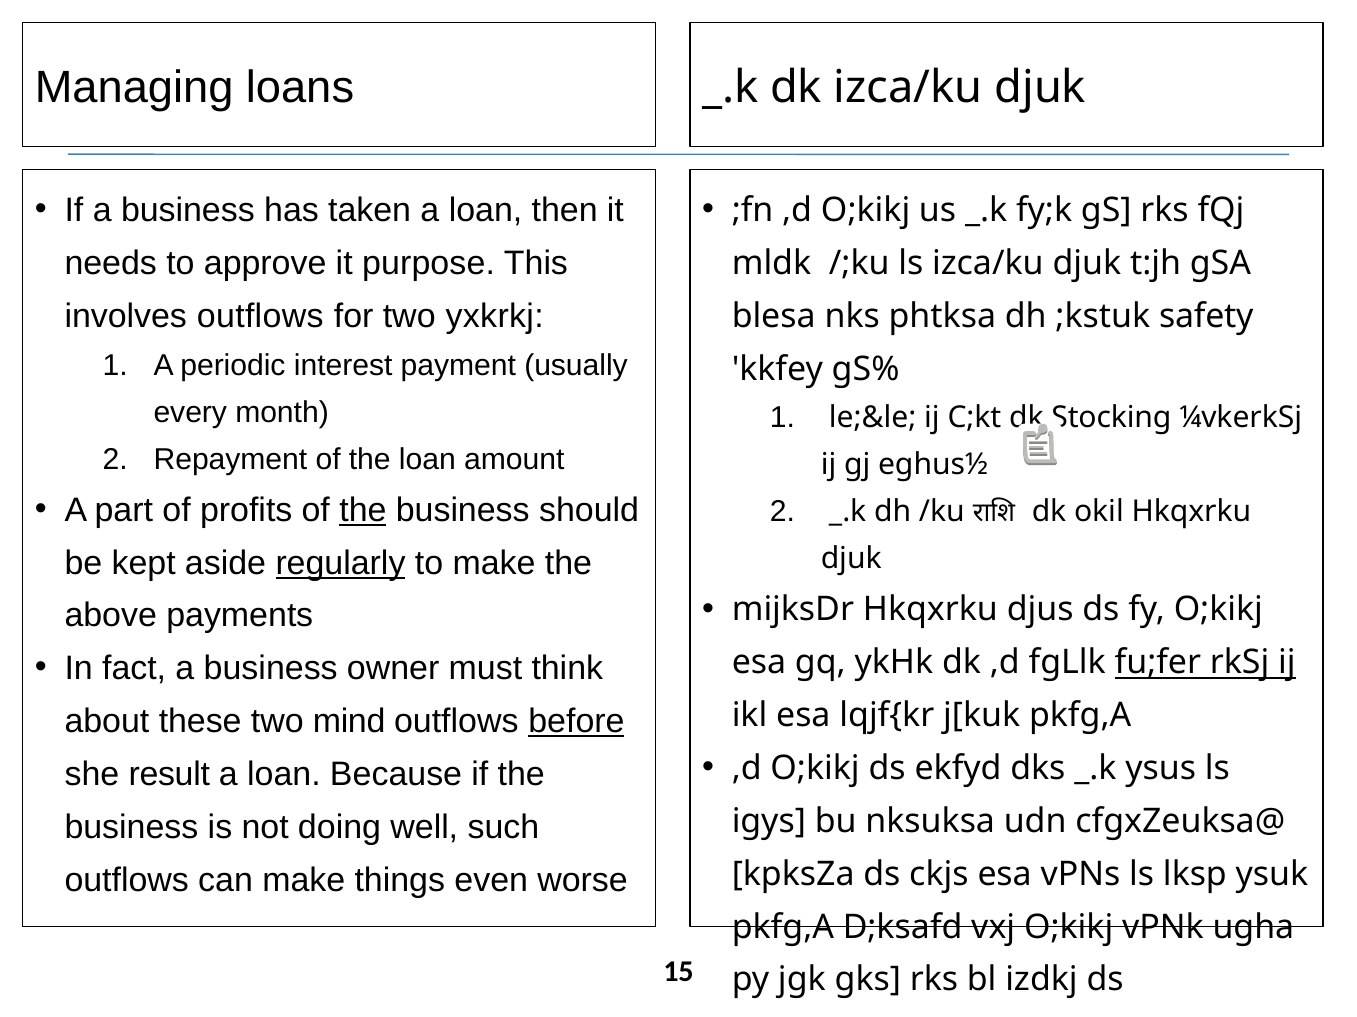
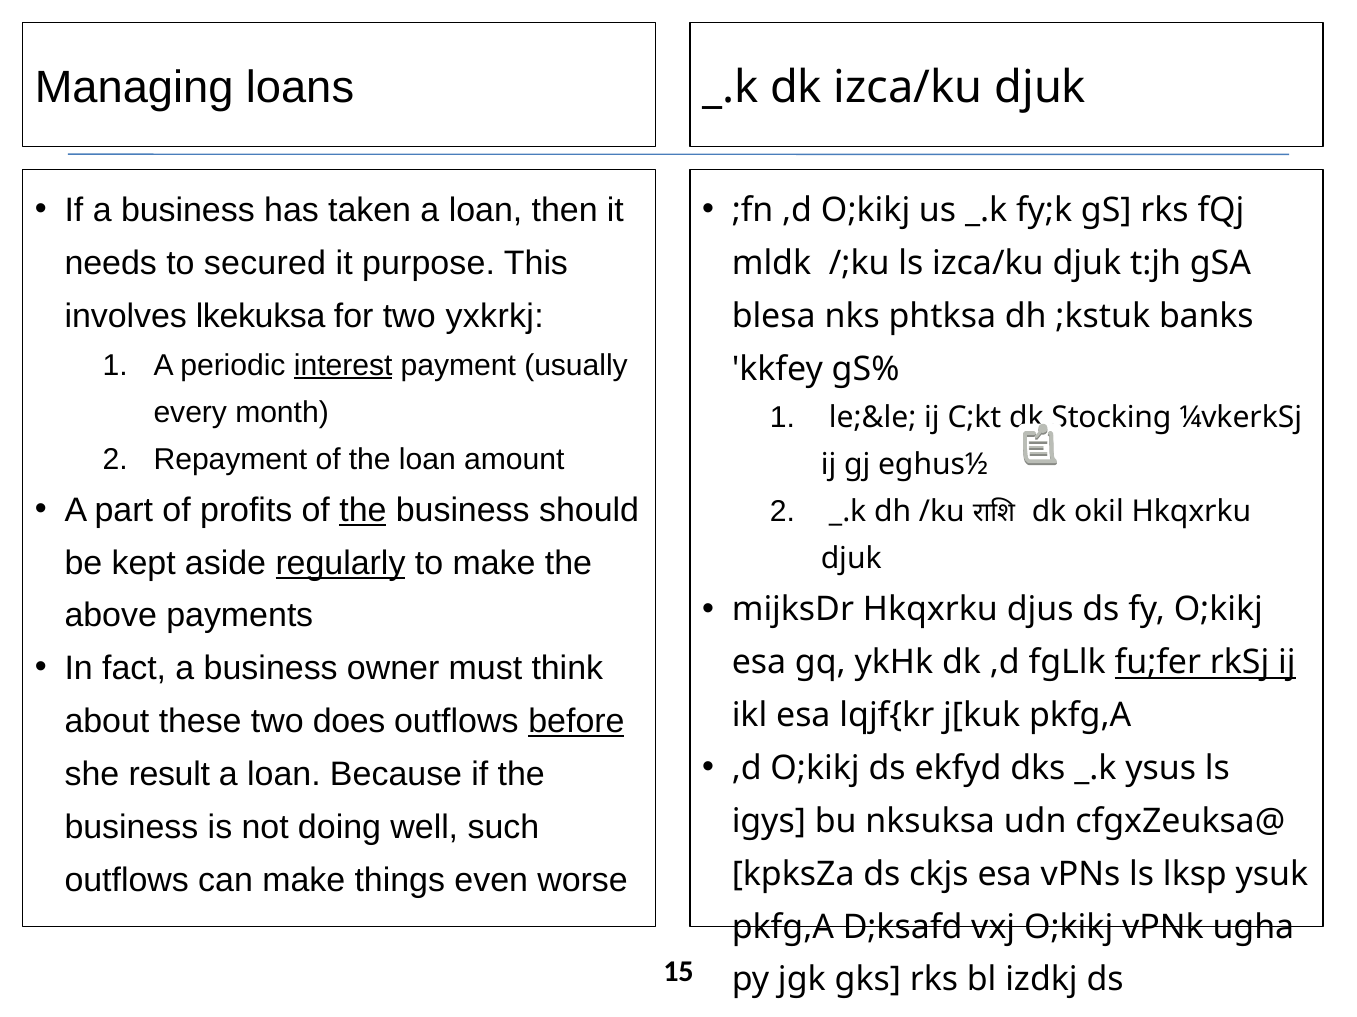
approve: approve -> secured
involves outflows: outflows -> lkekuksa
safety: safety -> banks
interest underline: none -> present
mind: mind -> does
